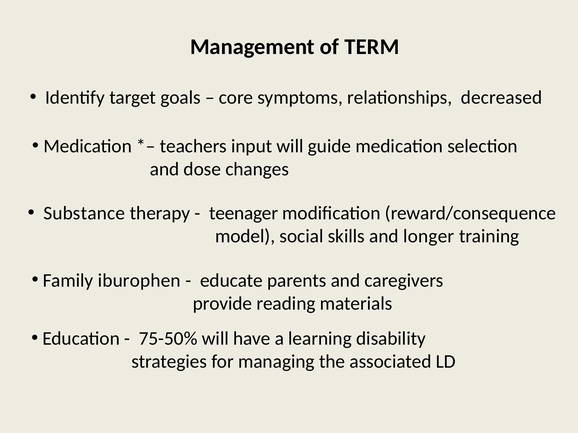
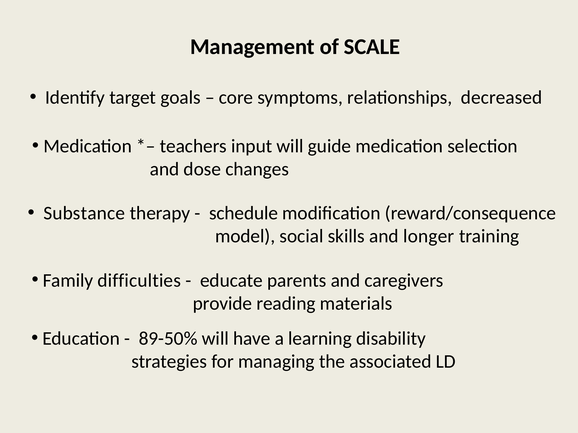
TERM: TERM -> SCALE
teenager: teenager -> schedule
iburophen: iburophen -> difficulties
75-50%: 75-50% -> 89-50%
